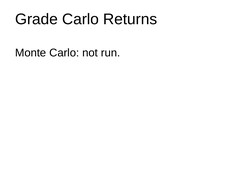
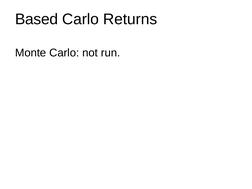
Grade: Grade -> Based
